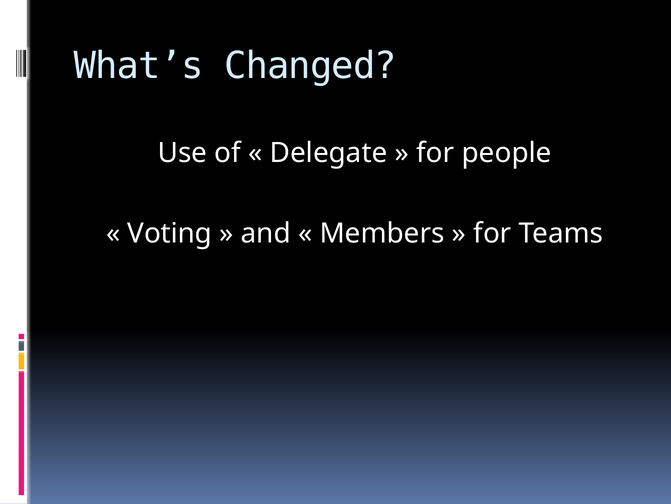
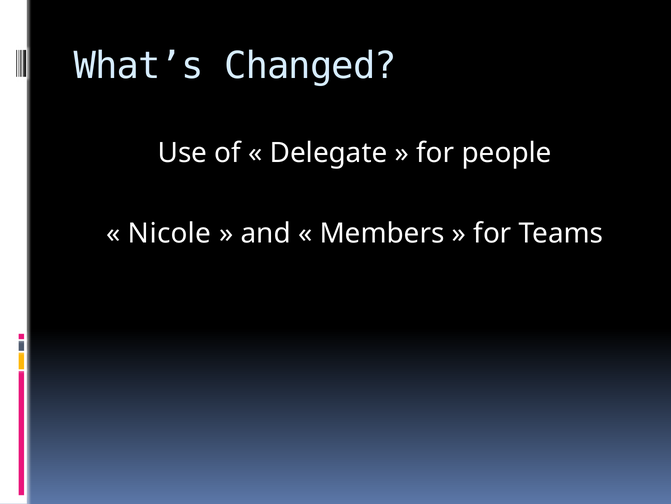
Voting: Voting -> Nicole
